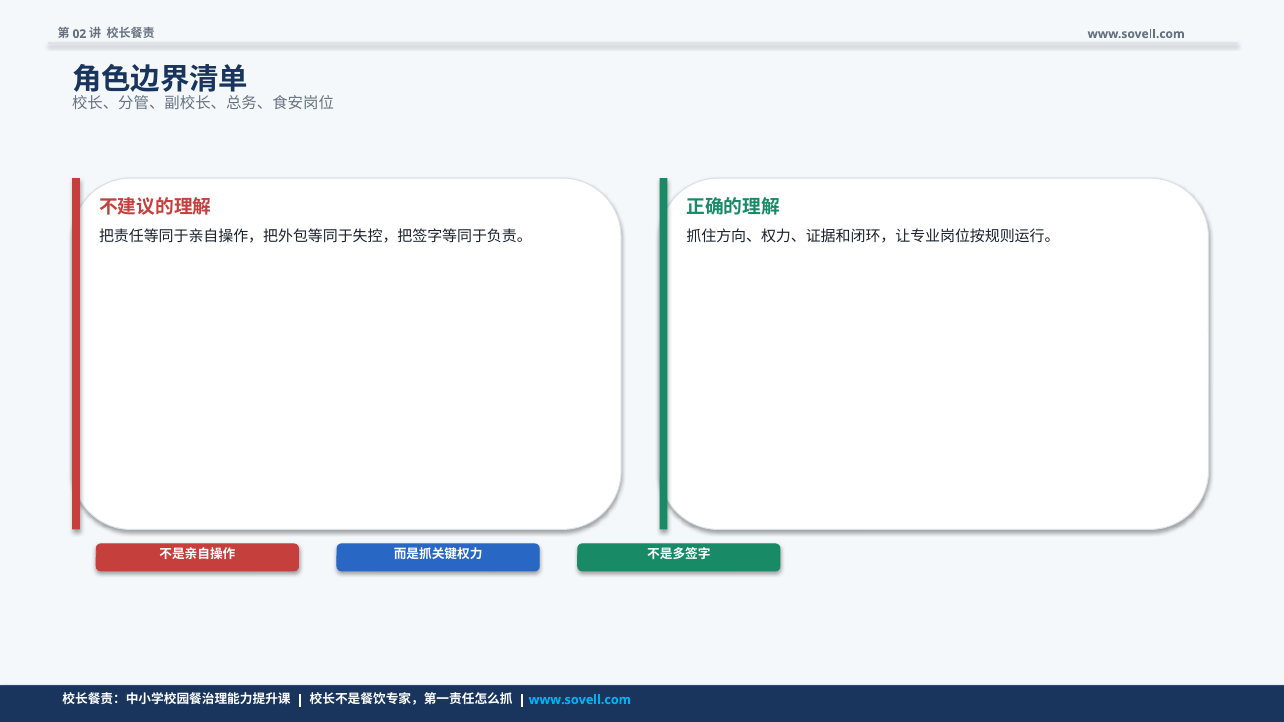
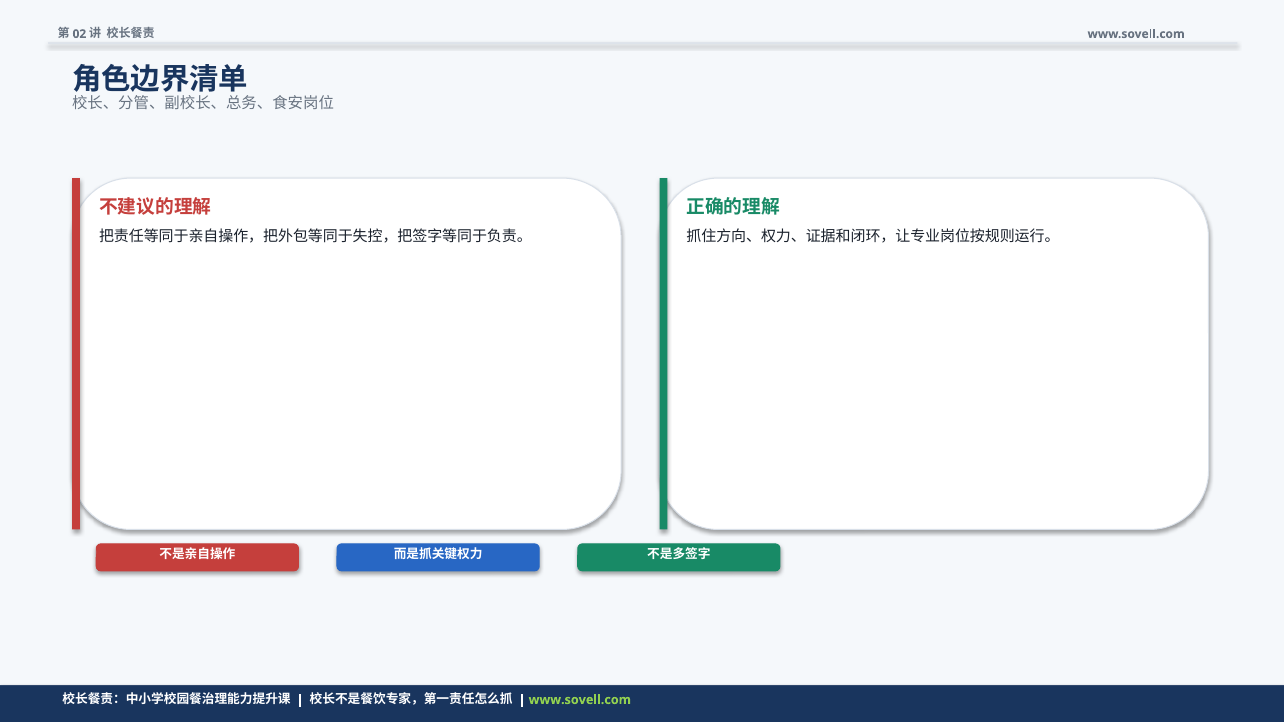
www.sovell.com at (580, 700) colour: light blue -> light green
